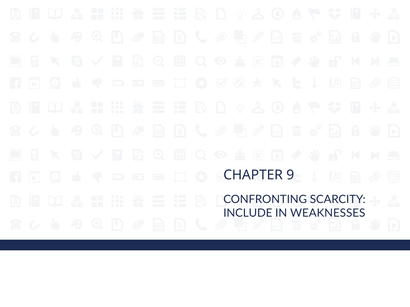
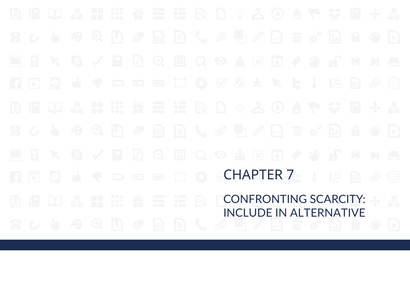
9: 9 -> 7
WEAKNESSES: WEAKNESSES -> ALTERNATIVE
